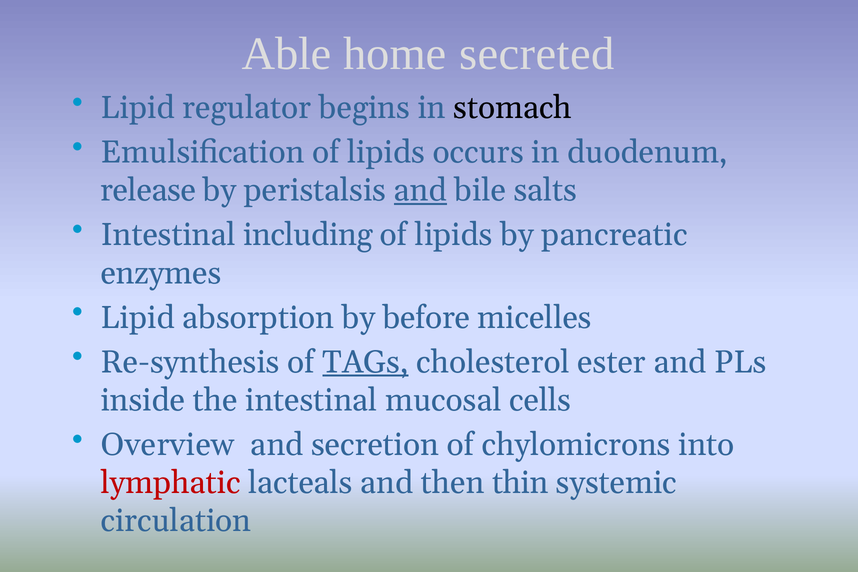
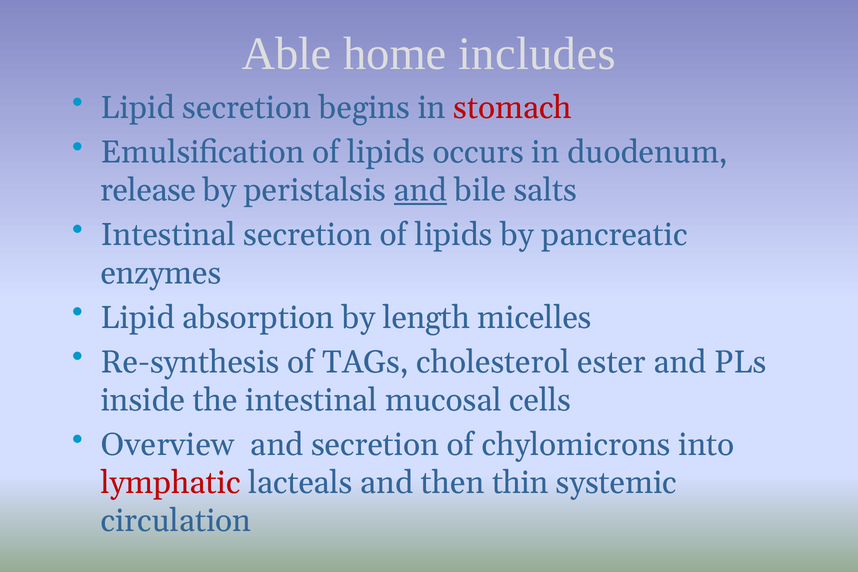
secreted: secreted -> includes
Lipid regulator: regulator -> secretion
stomach colour: black -> red
Intestinal including: including -> secretion
before: before -> length
TAGs underline: present -> none
